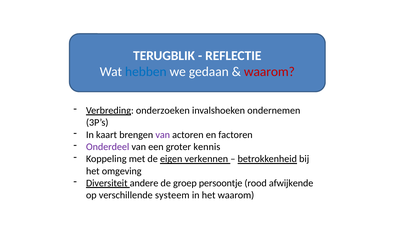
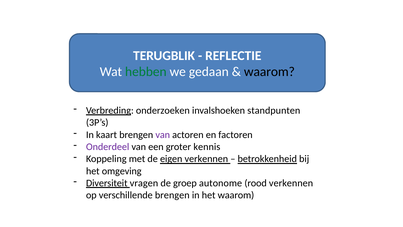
hebben colour: blue -> green
waarom at (269, 72) colour: red -> black
ondernemen: ondernemen -> standpunten
andere: andere -> vragen
persoontje: persoontje -> autonome
rood afwijkende: afwijkende -> verkennen
verschillende systeem: systeem -> brengen
